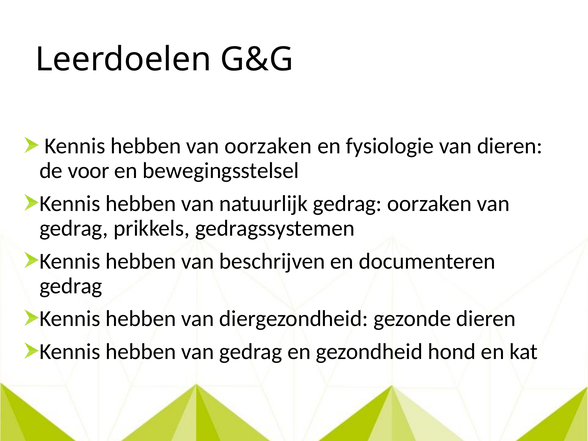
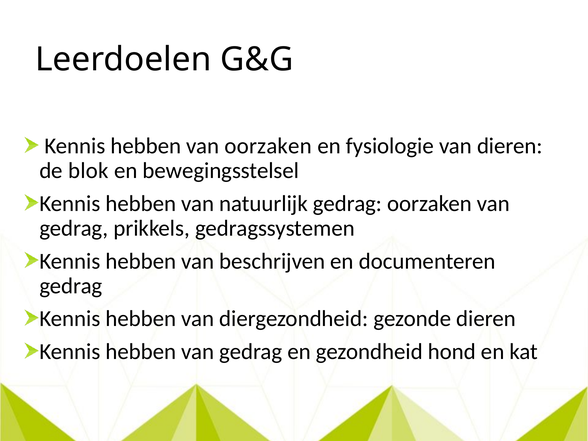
voor: voor -> blok
